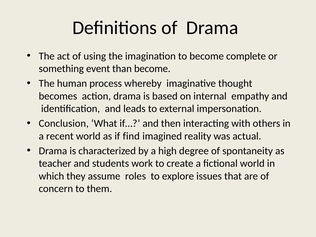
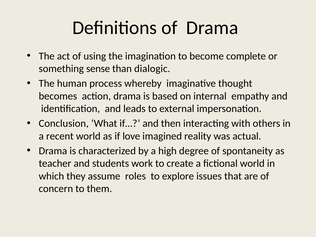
event: event -> sense
than become: become -> dialogic
find: find -> love
